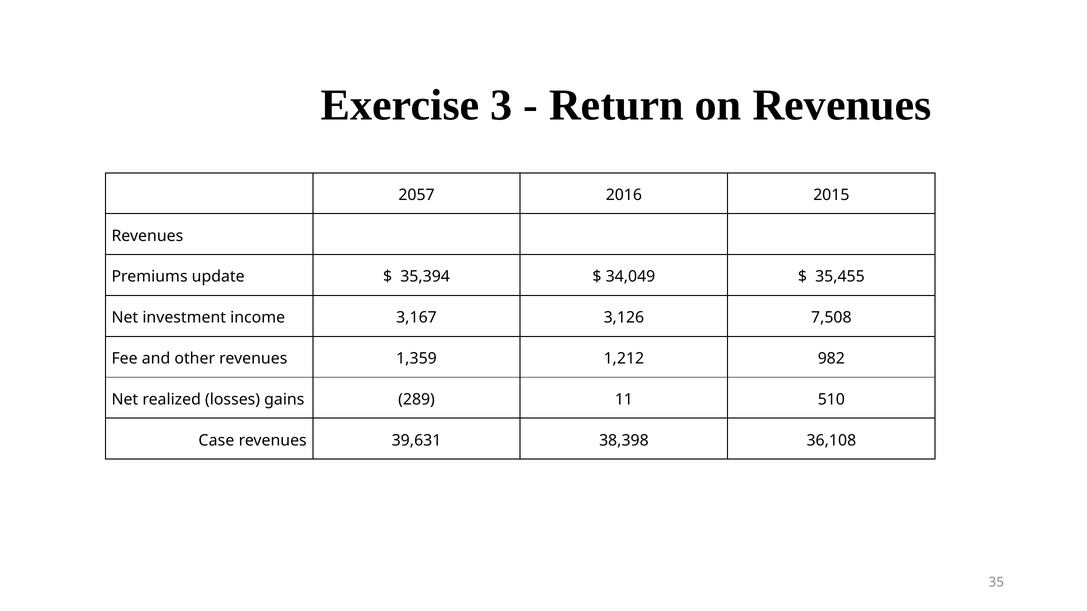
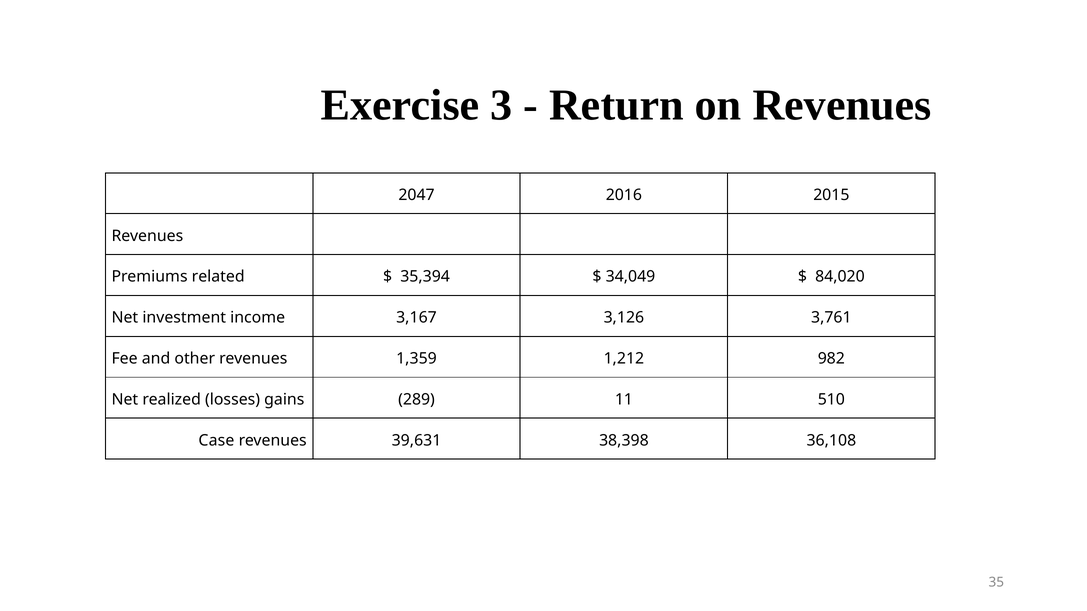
2057: 2057 -> 2047
update: update -> related
35,455: 35,455 -> 84,020
7,508: 7,508 -> 3,761
